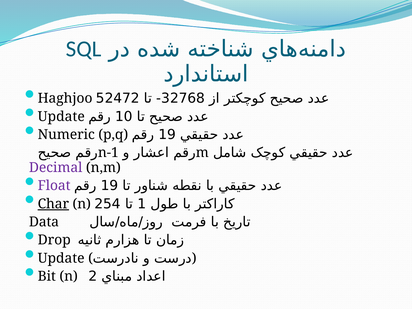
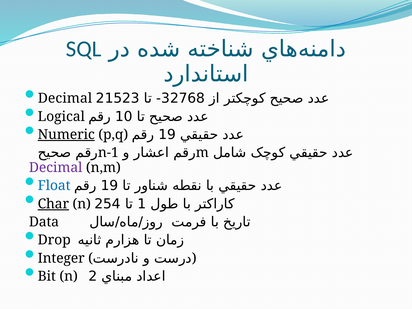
Haghjoo at (65, 98): Haghjoo -> Decimal
52472: 52472 -> 21523
Update at (61, 117): Update -> Logical
Numeric underline: none -> present
Float colour: purple -> blue
Update at (61, 258): Update -> Integer
